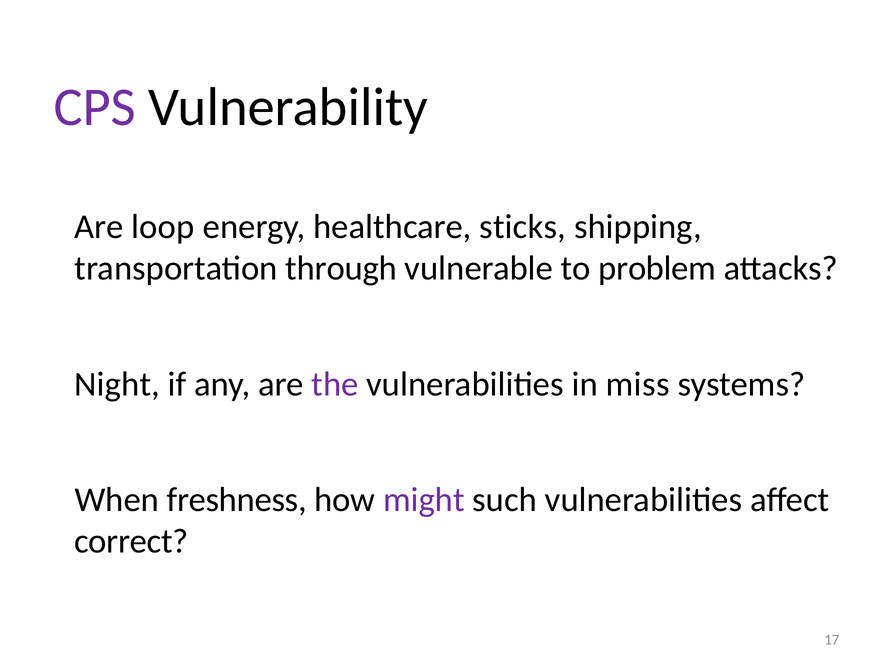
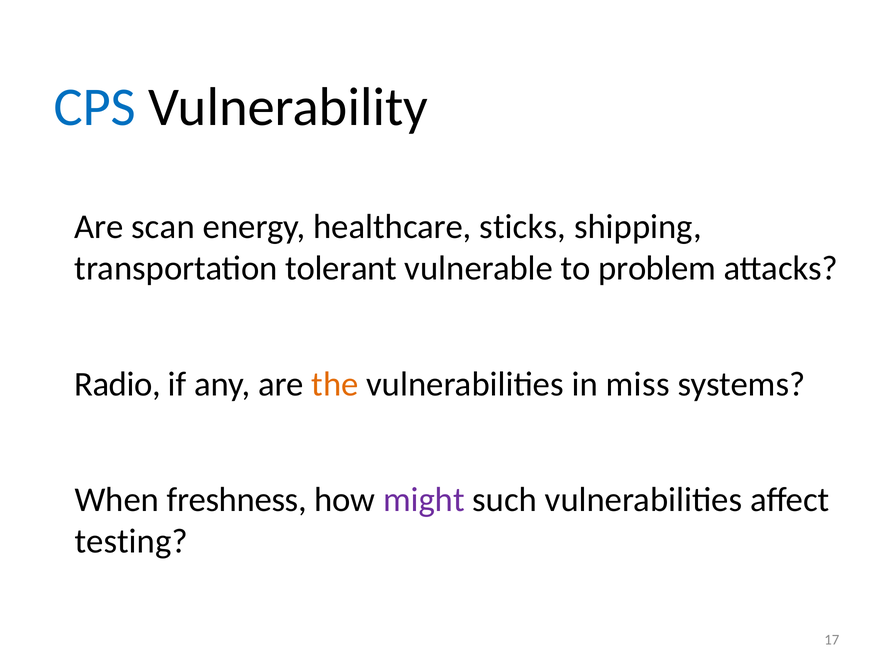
CPS colour: purple -> blue
loop: loop -> scan
through: through -> tolerant
Night: Night -> Radio
the colour: purple -> orange
correct: correct -> testing
